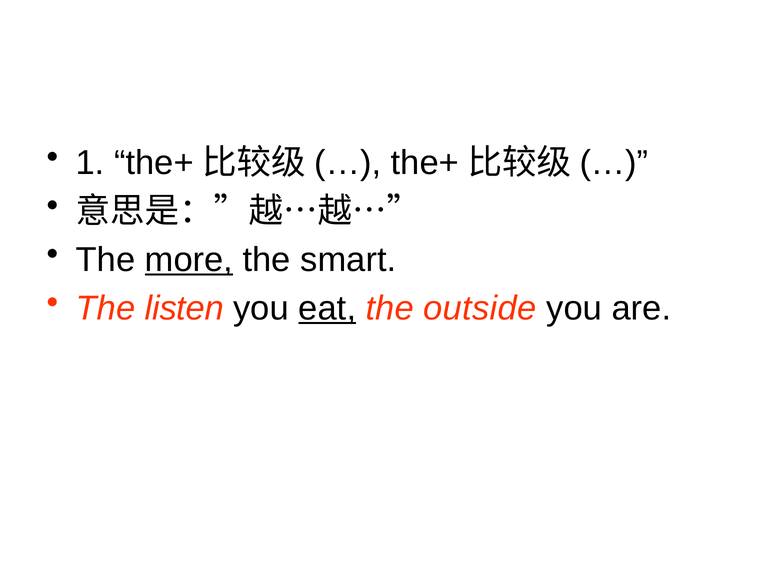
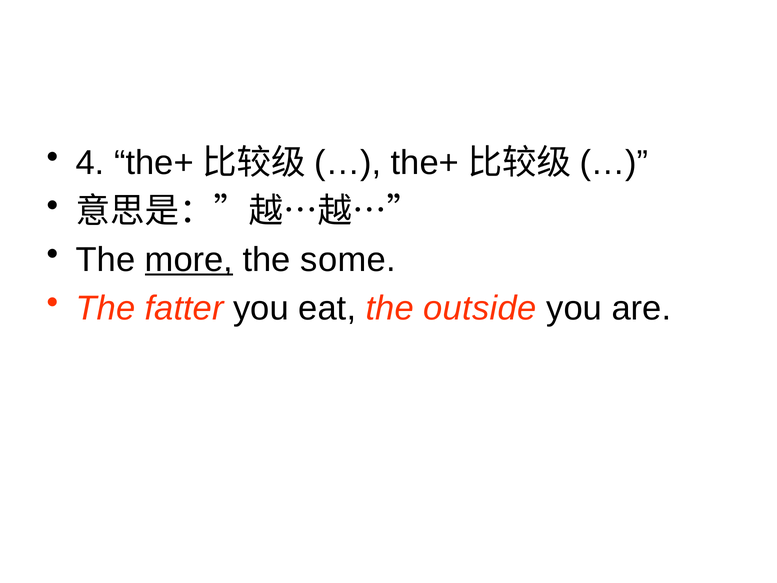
1: 1 -> 4
smart: smart -> some
listen: listen -> fatter
eat underline: present -> none
